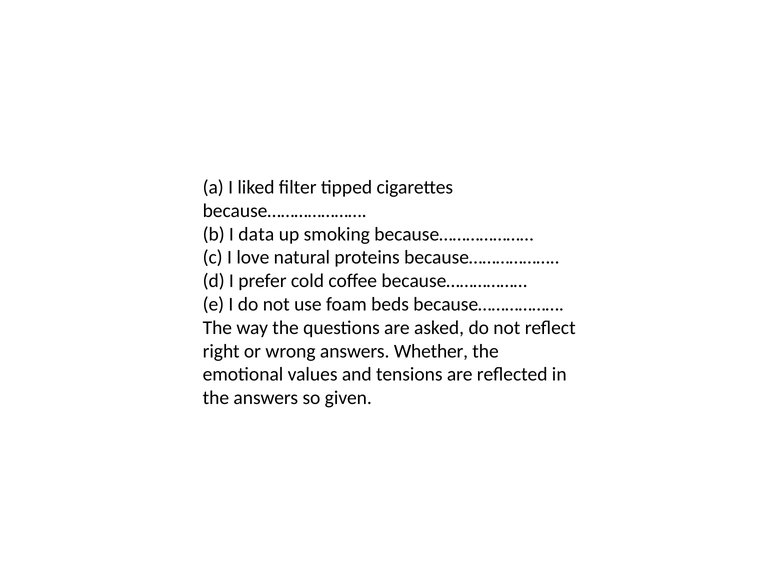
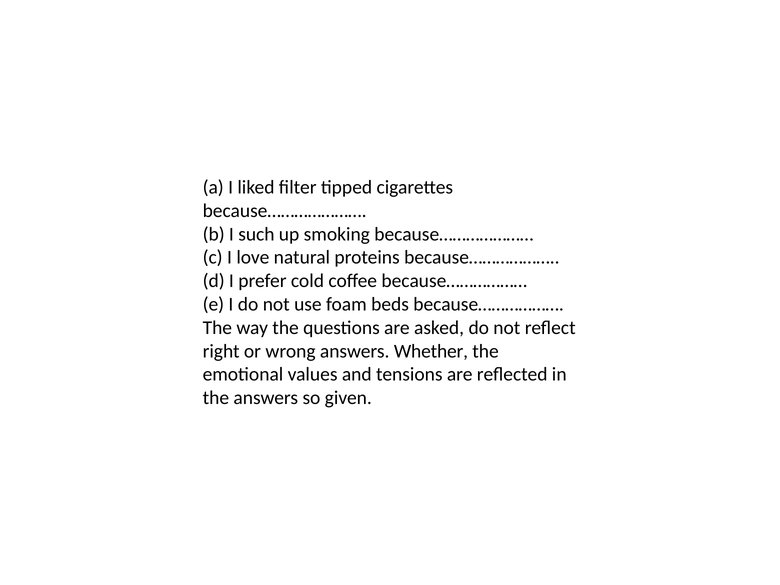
data: data -> such
